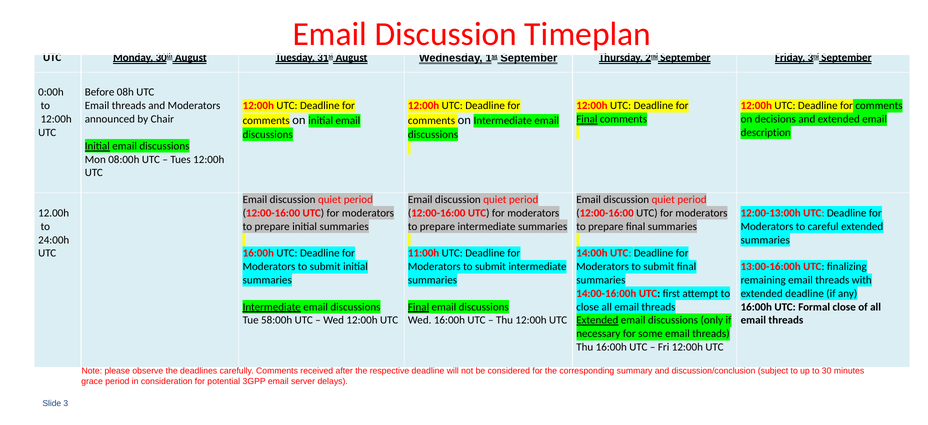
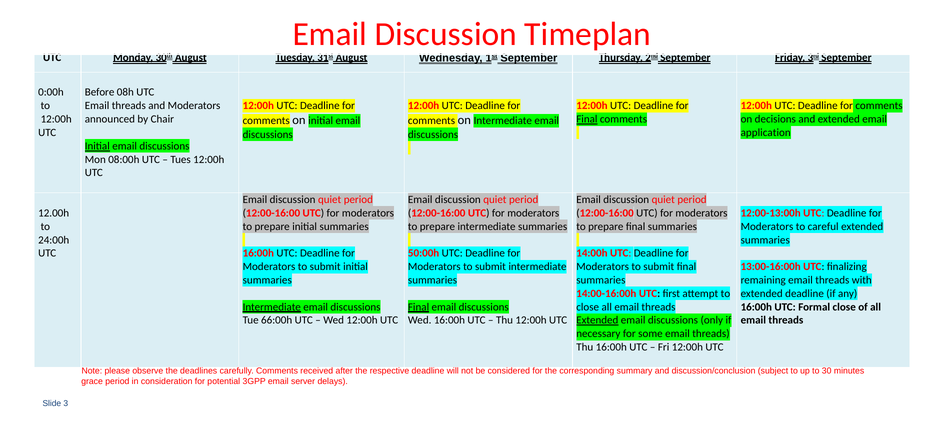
description: description -> application
11:00h: 11:00h -> 50:00h
58:00h: 58:00h -> 66:00h
